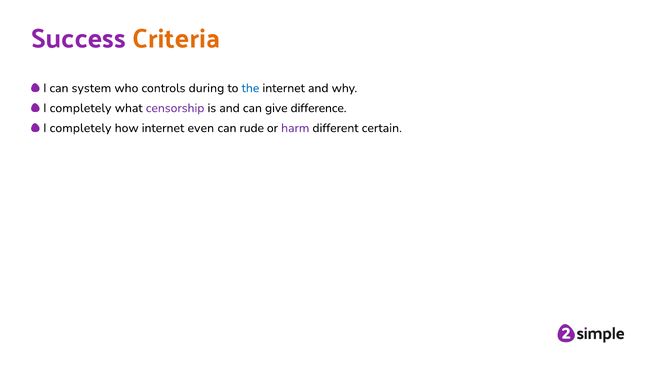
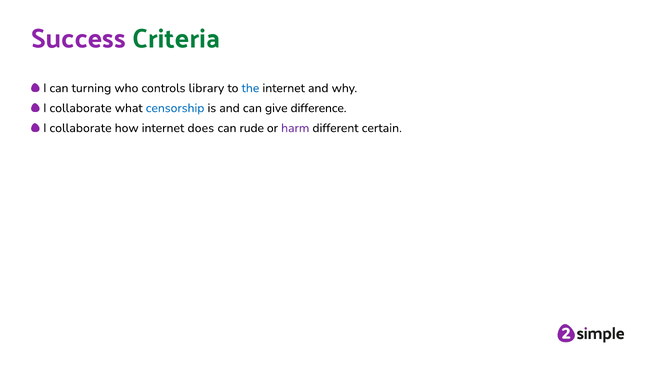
Criteria colour: orange -> green
system: system -> turning
during: during -> library
completely at (81, 108): completely -> collaborate
censorship colour: purple -> blue
completely at (81, 128): completely -> collaborate
even: even -> does
